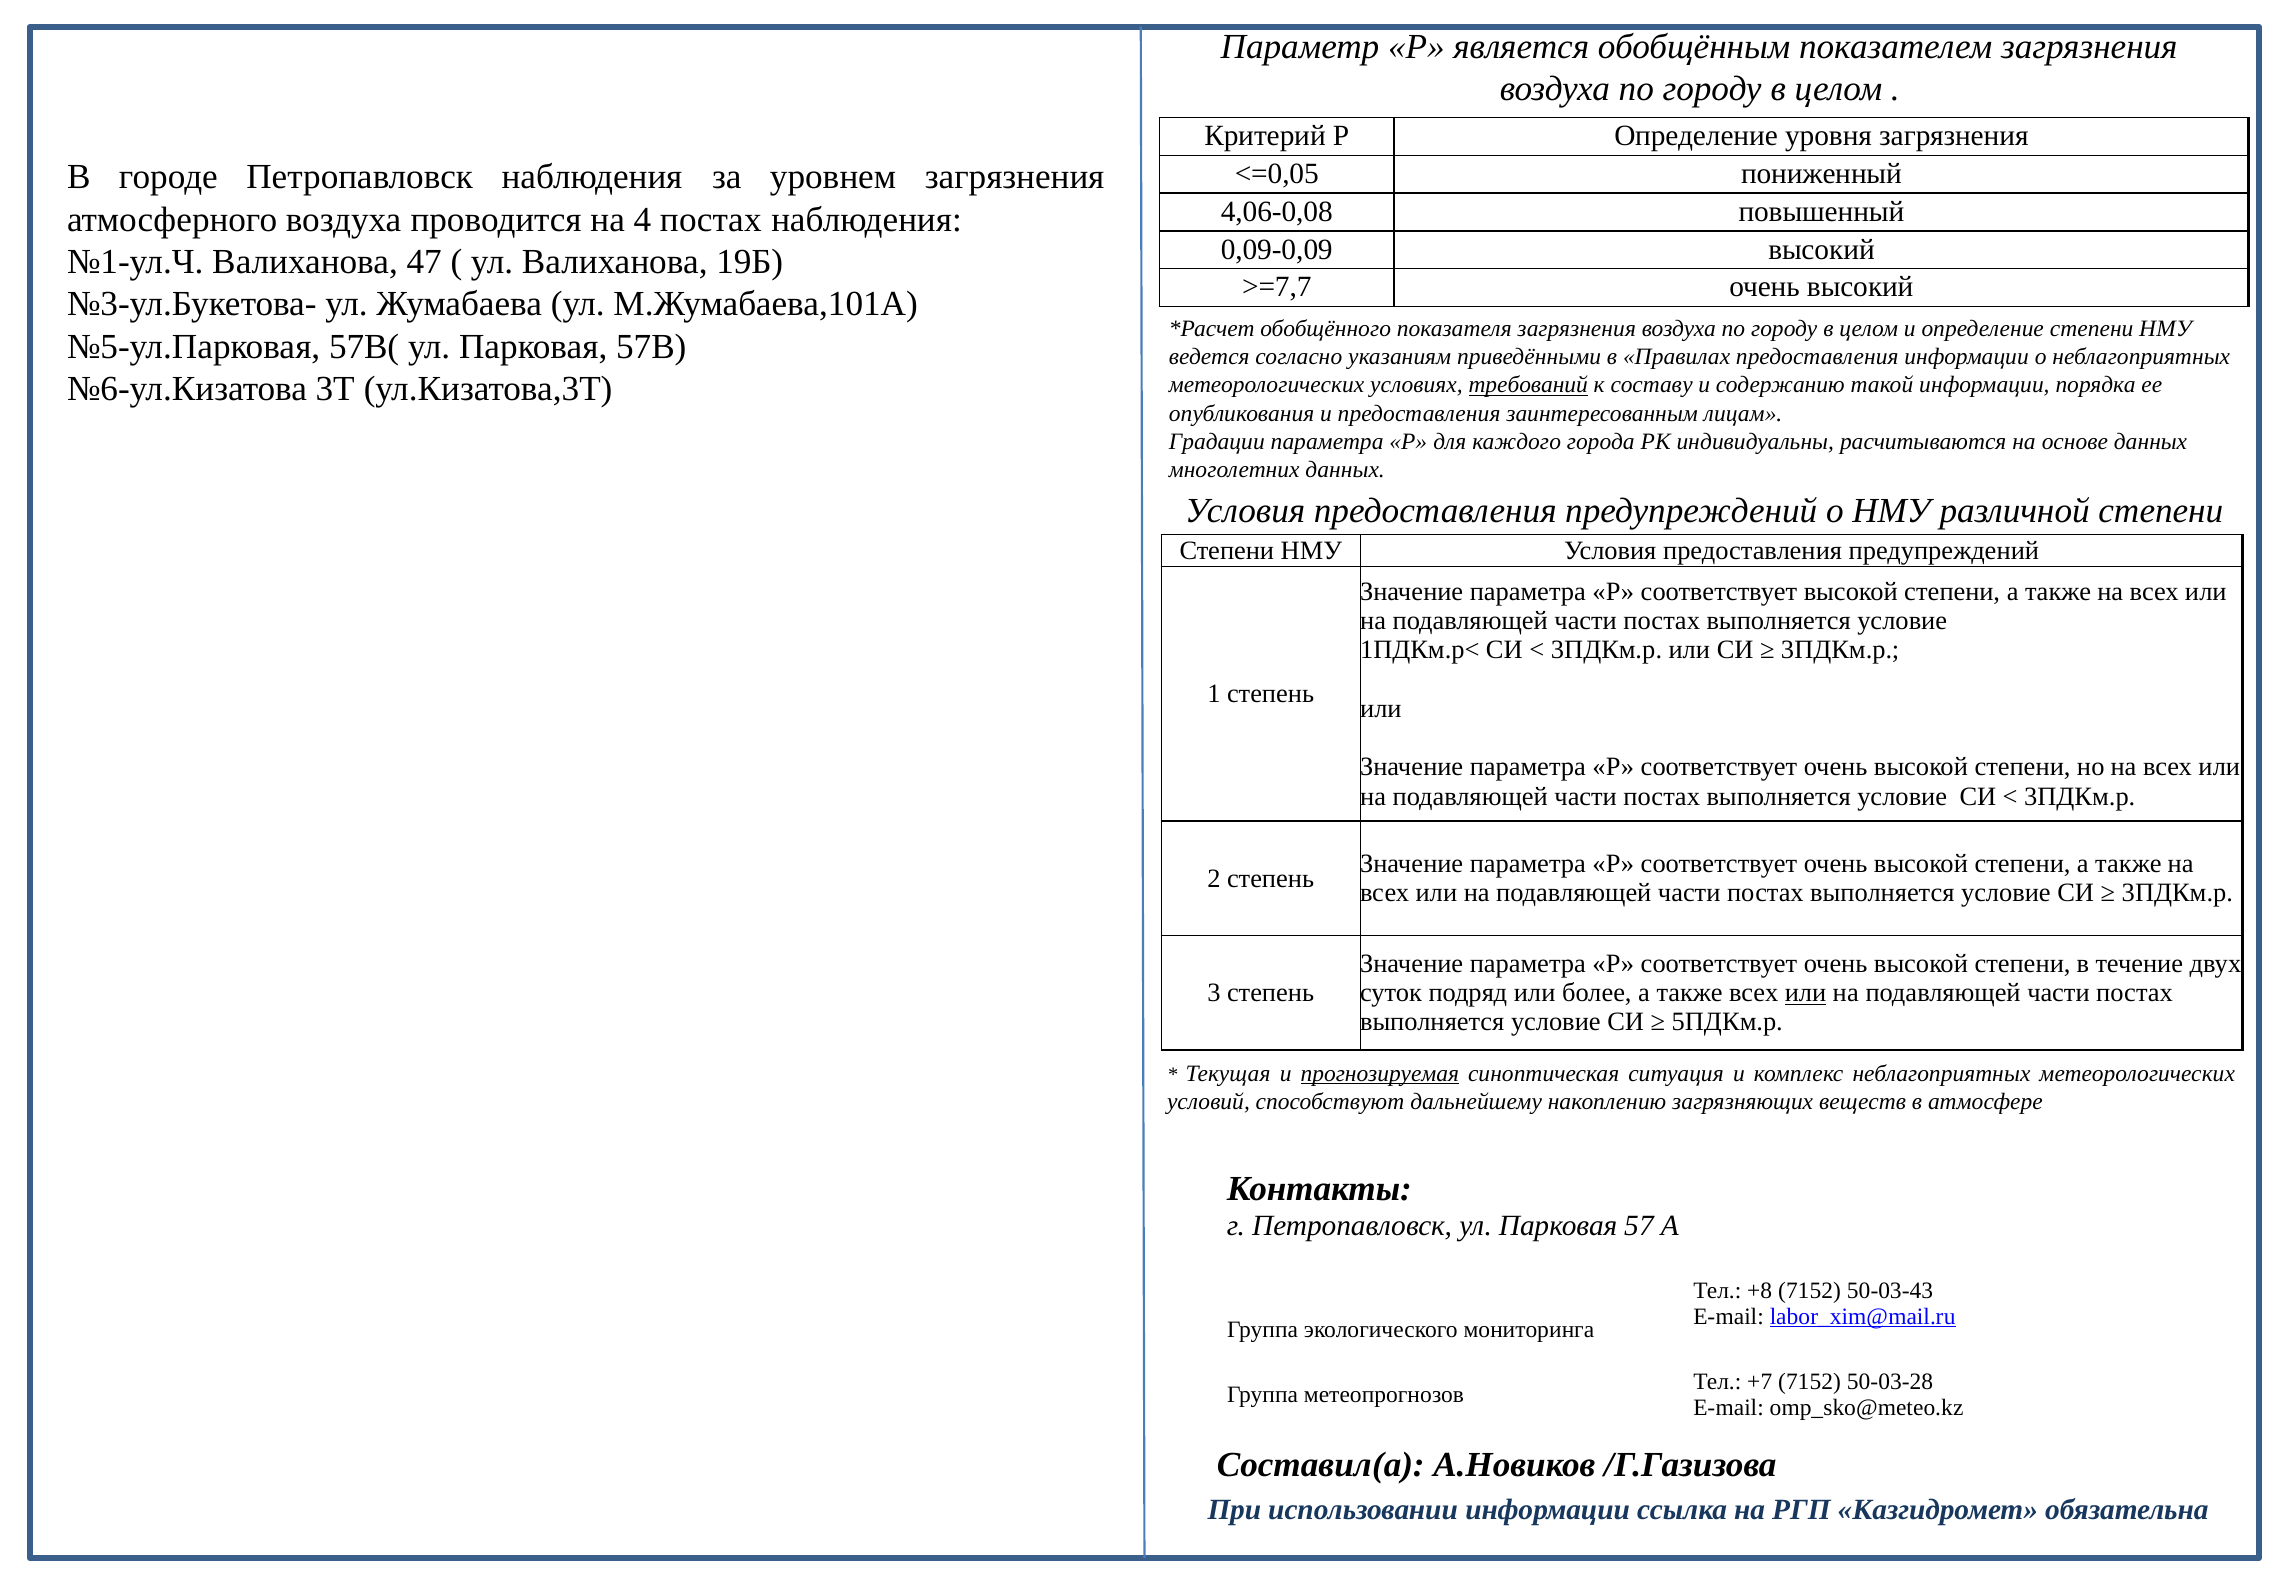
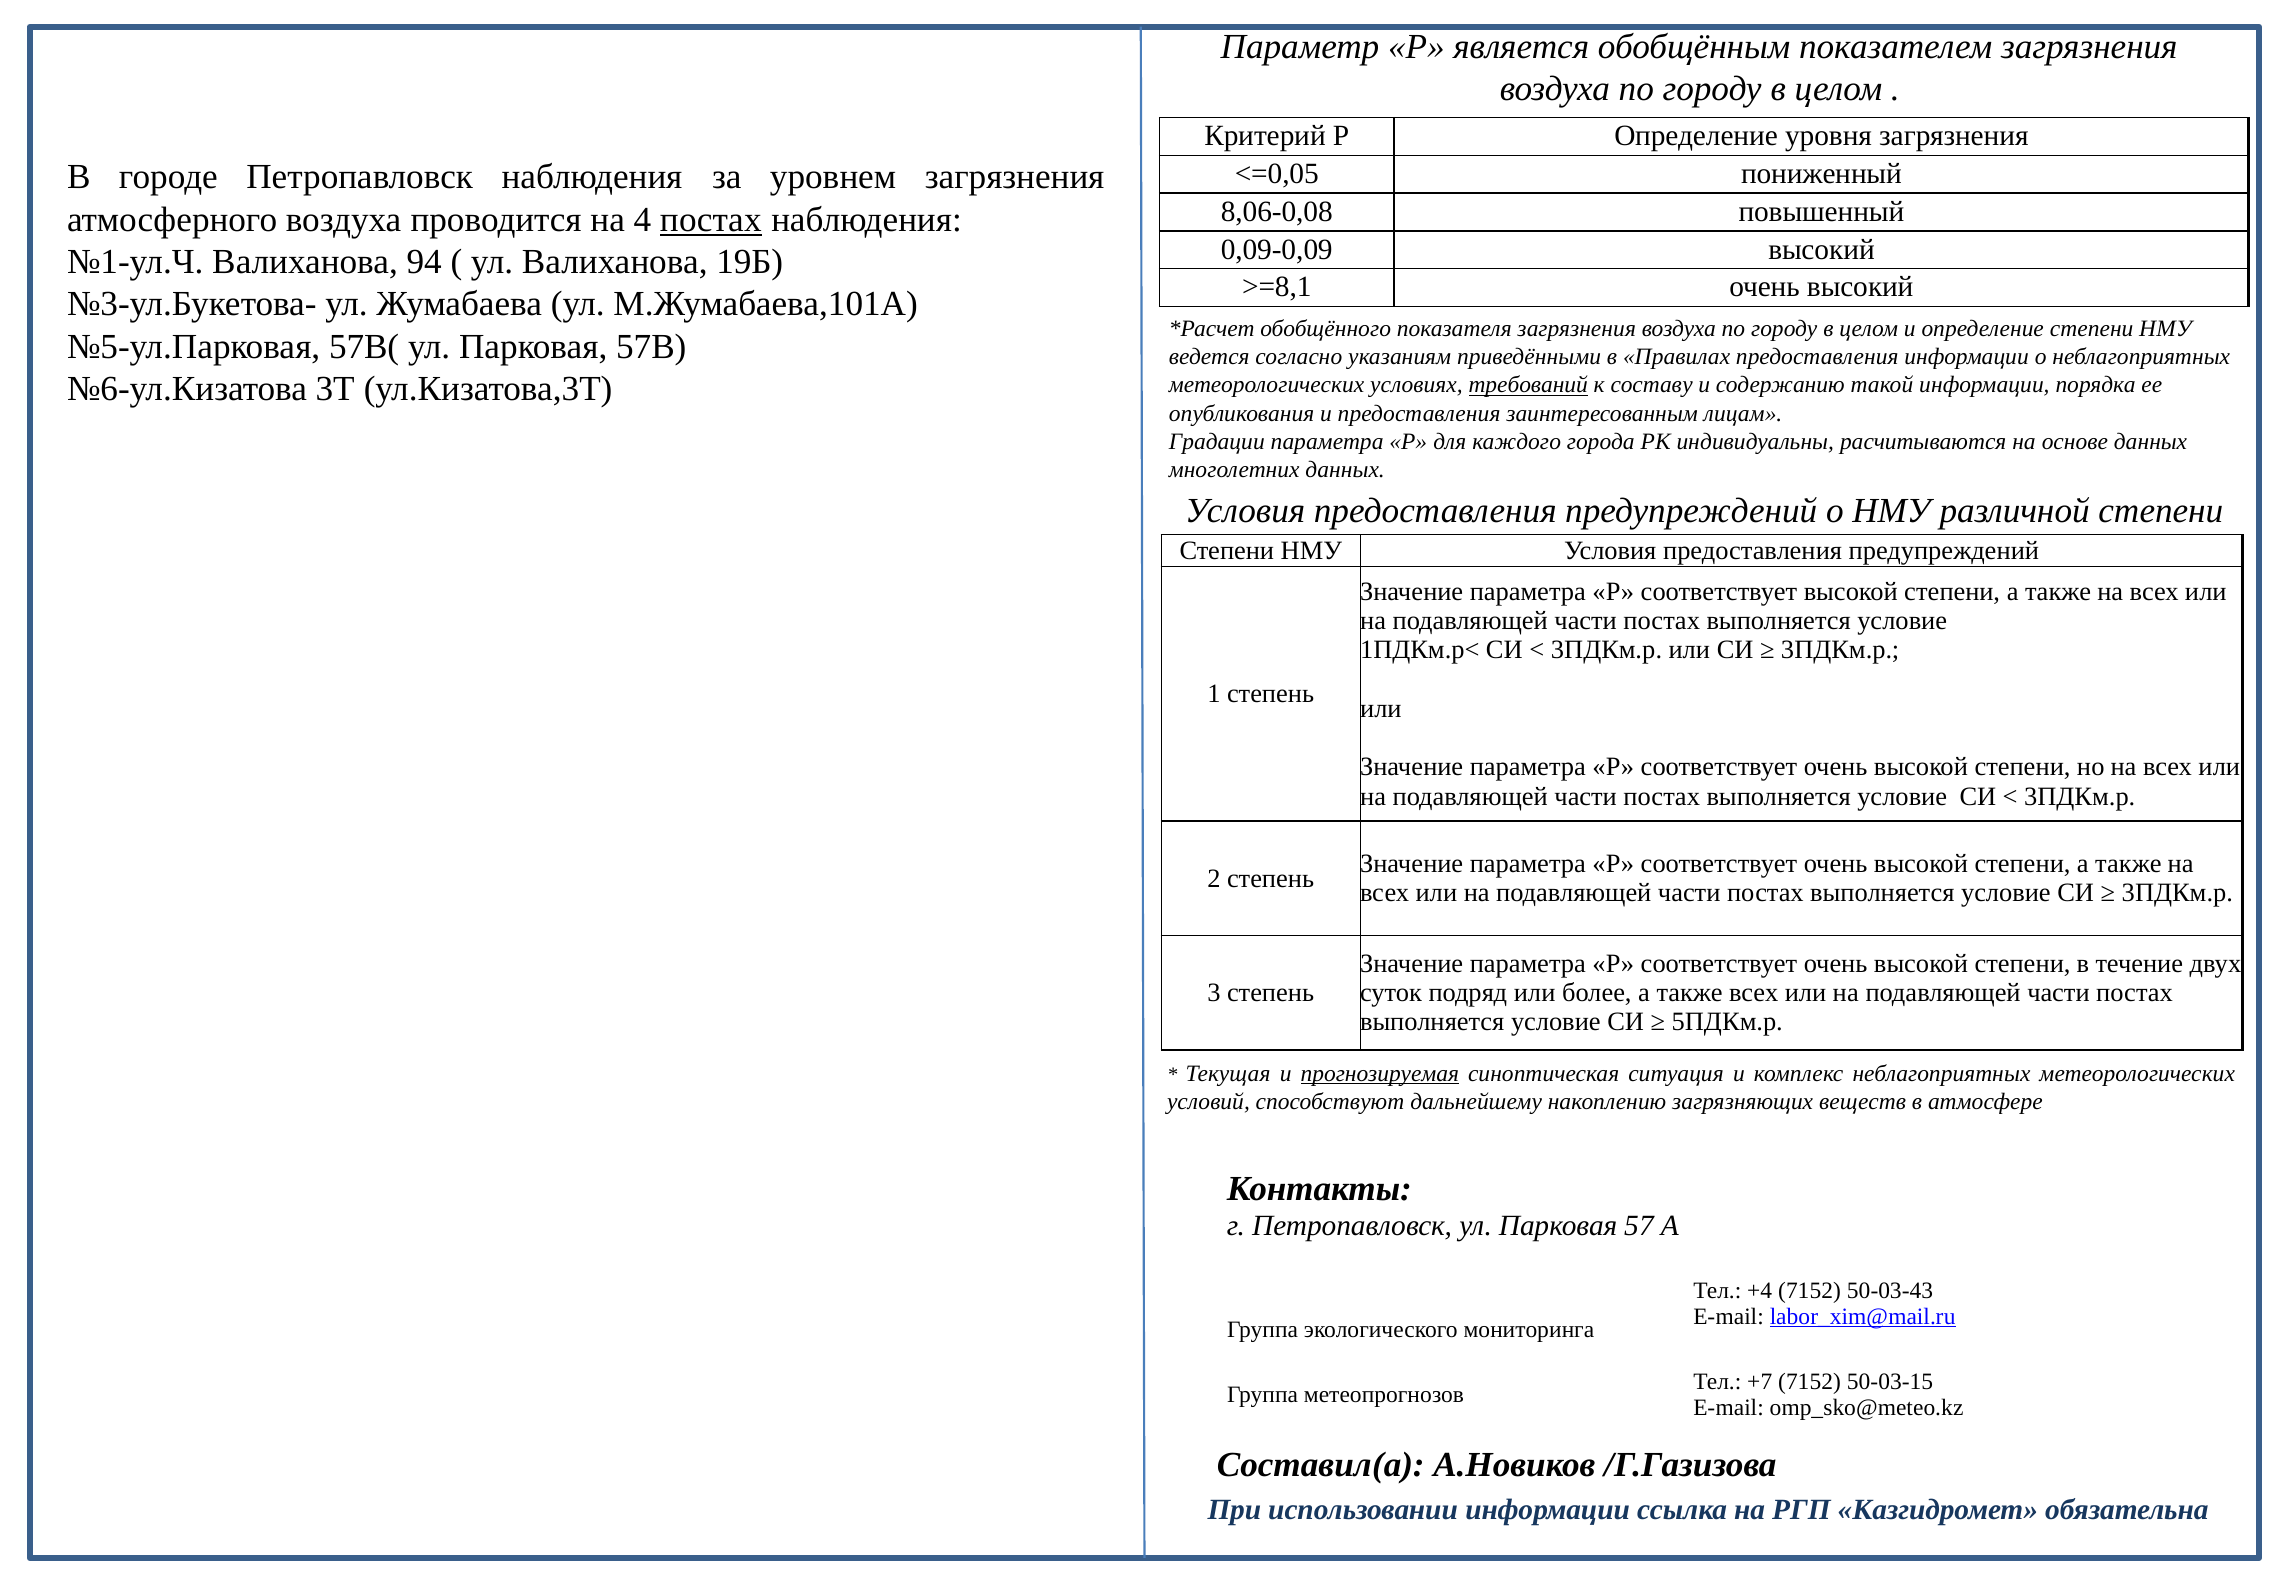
4,06-0,08: 4,06-0,08 -> 8,06-0,08
постах at (711, 220) underline: none -> present
47: 47 -> 94
>=7,7: >=7,7 -> >=8,1
или at (1806, 993) underline: present -> none
+8: +8 -> +4
50-03-28: 50-03-28 -> 50-03-15
